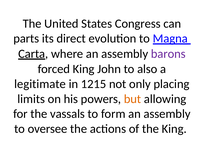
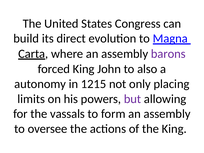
parts: parts -> build
legitimate: legitimate -> autonomy
but colour: orange -> purple
